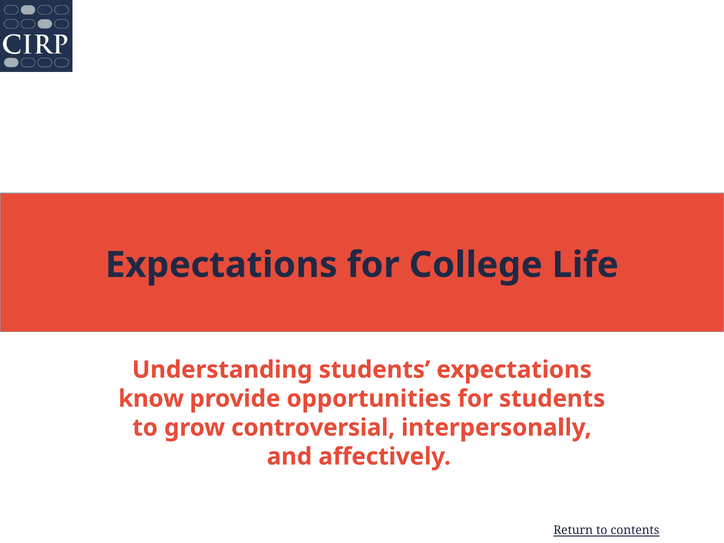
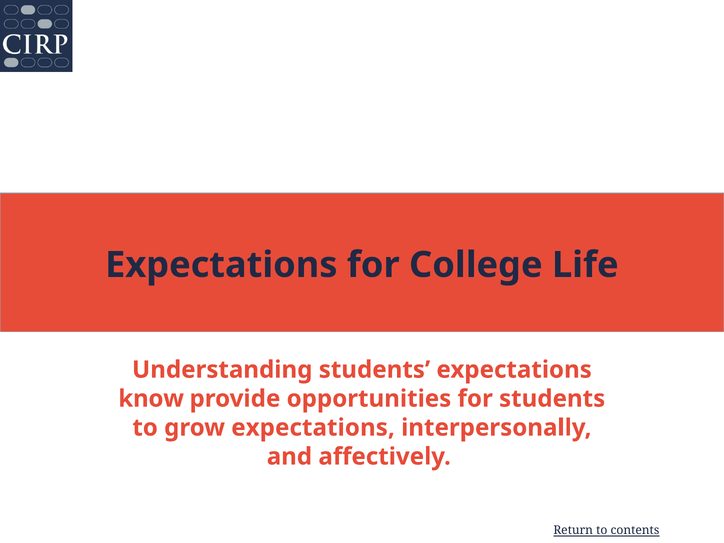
grow controversial: controversial -> expectations
